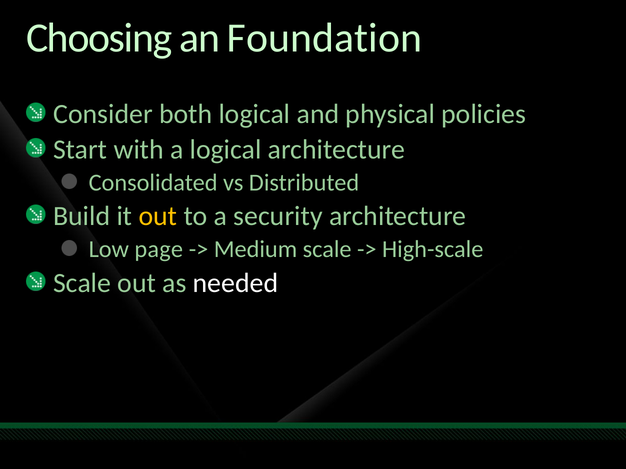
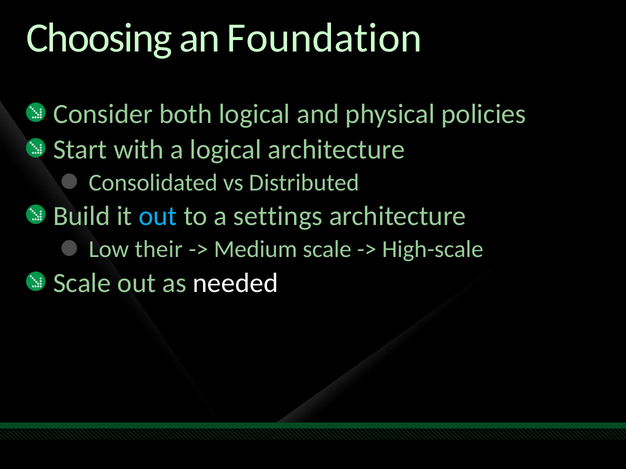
out at (158, 216) colour: yellow -> light blue
security: security -> settings
page: page -> their
